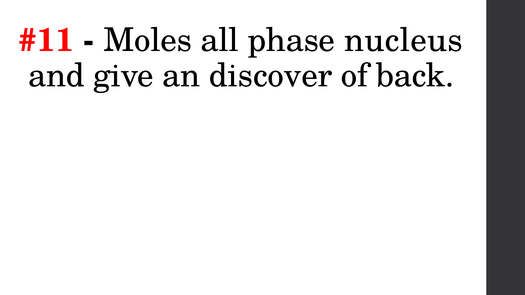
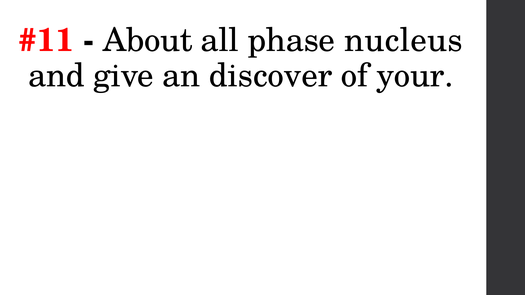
Moles: Moles -> About
back: back -> your
